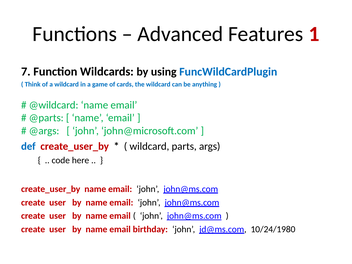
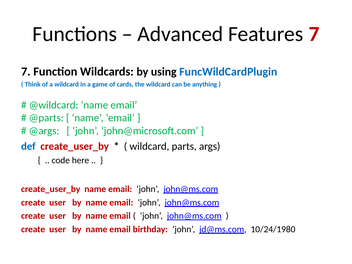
Features 1: 1 -> 7
